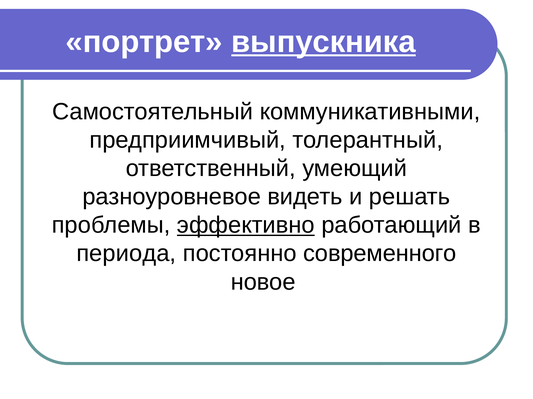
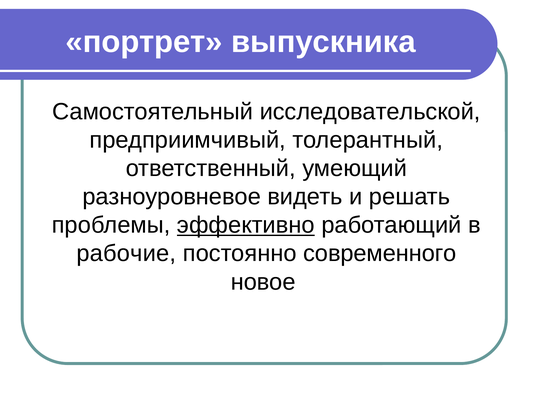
выпускника underline: present -> none
коммуникативными: коммуникативными -> исследовательской
периода: периода -> рабочие
